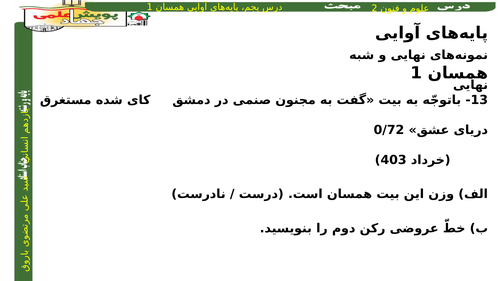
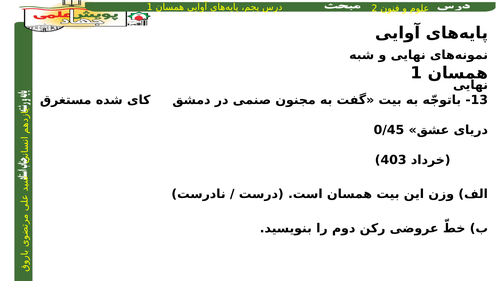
0/72: 0/72 -> 0/45
